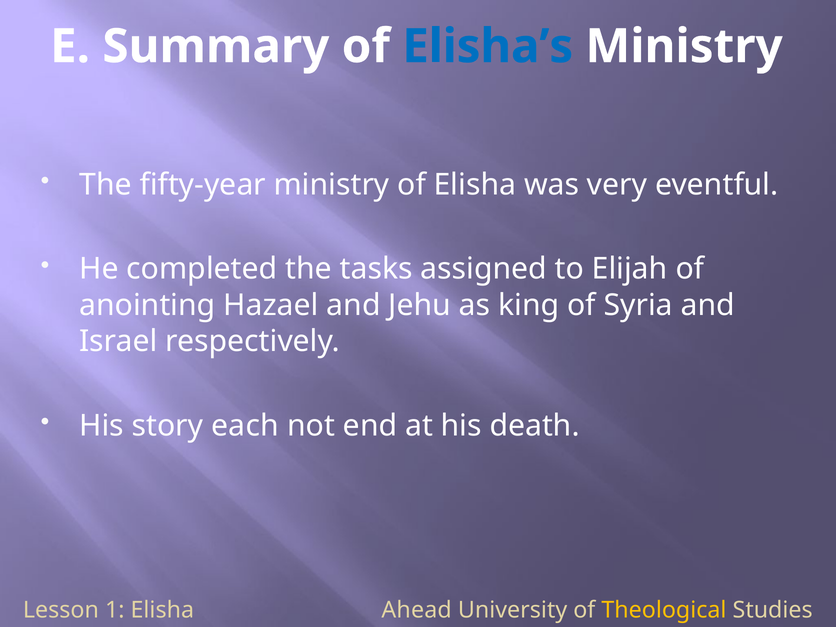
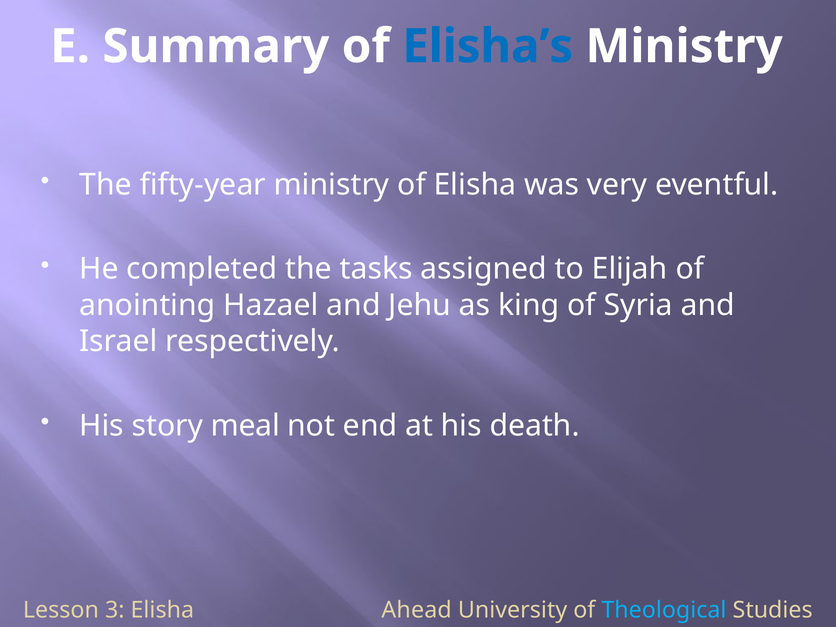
each: each -> meal
1: 1 -> 3
Theological colour: yellow -> light blue
